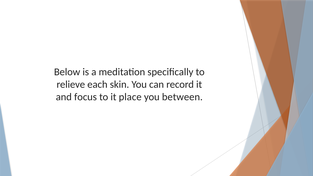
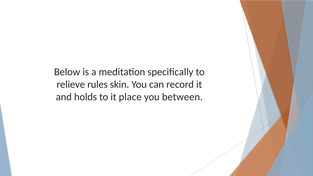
each: each -> rules
focus: focus -> holds
